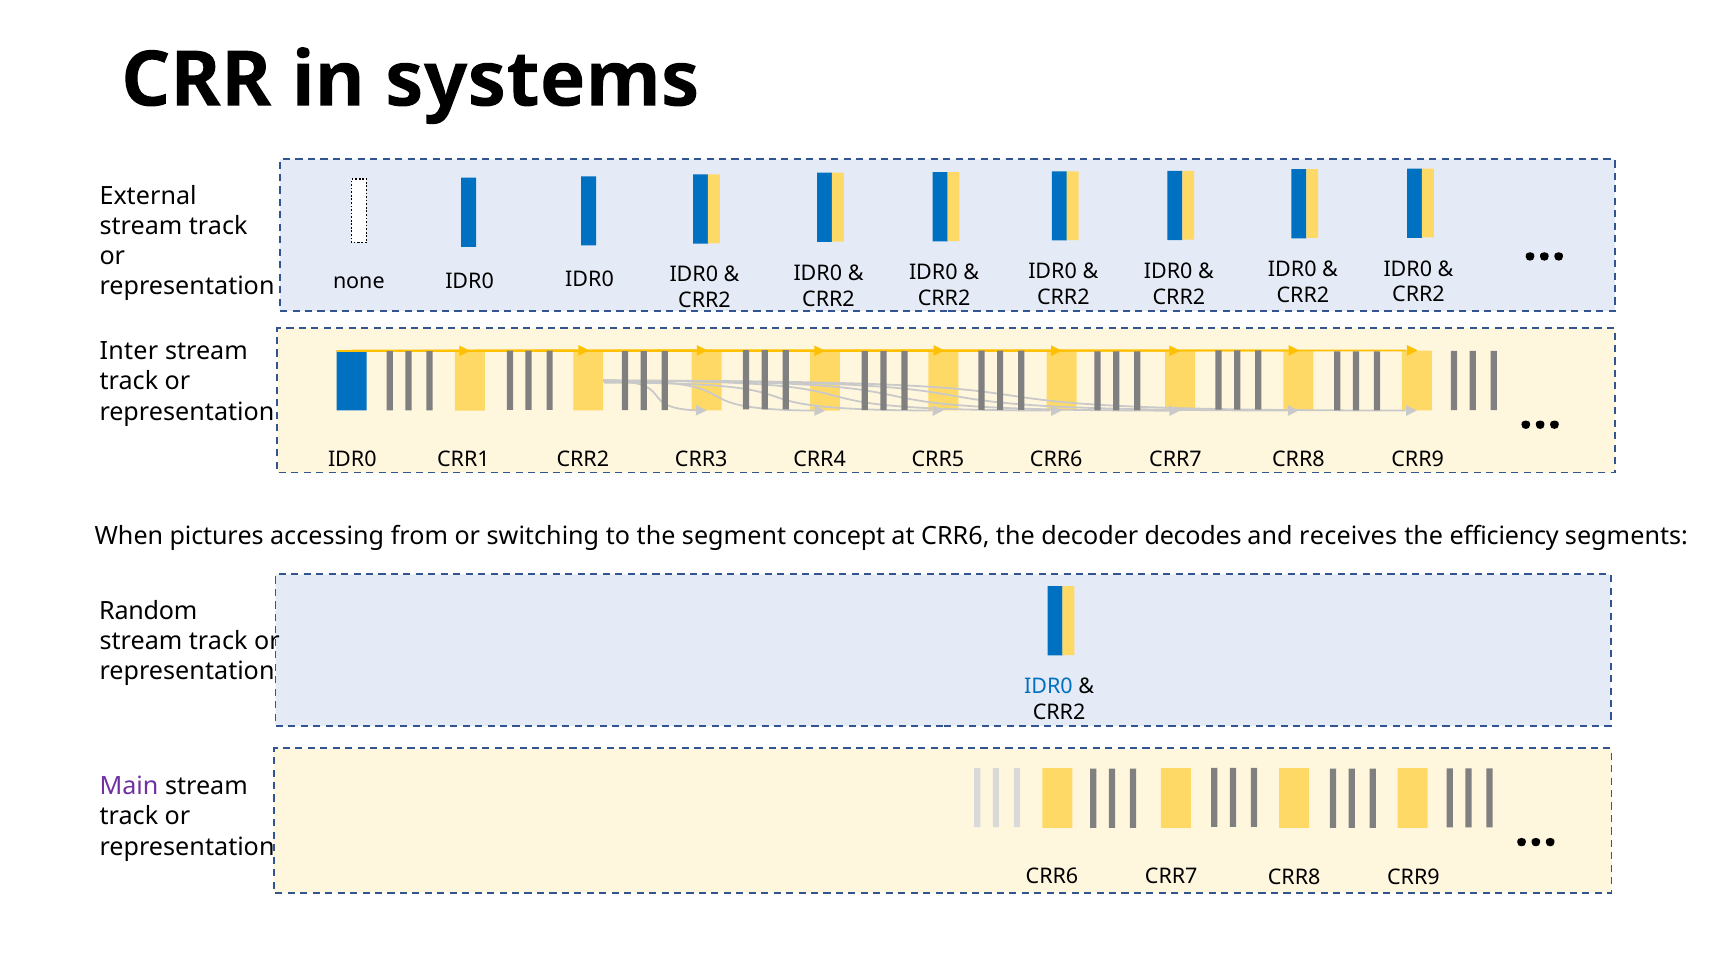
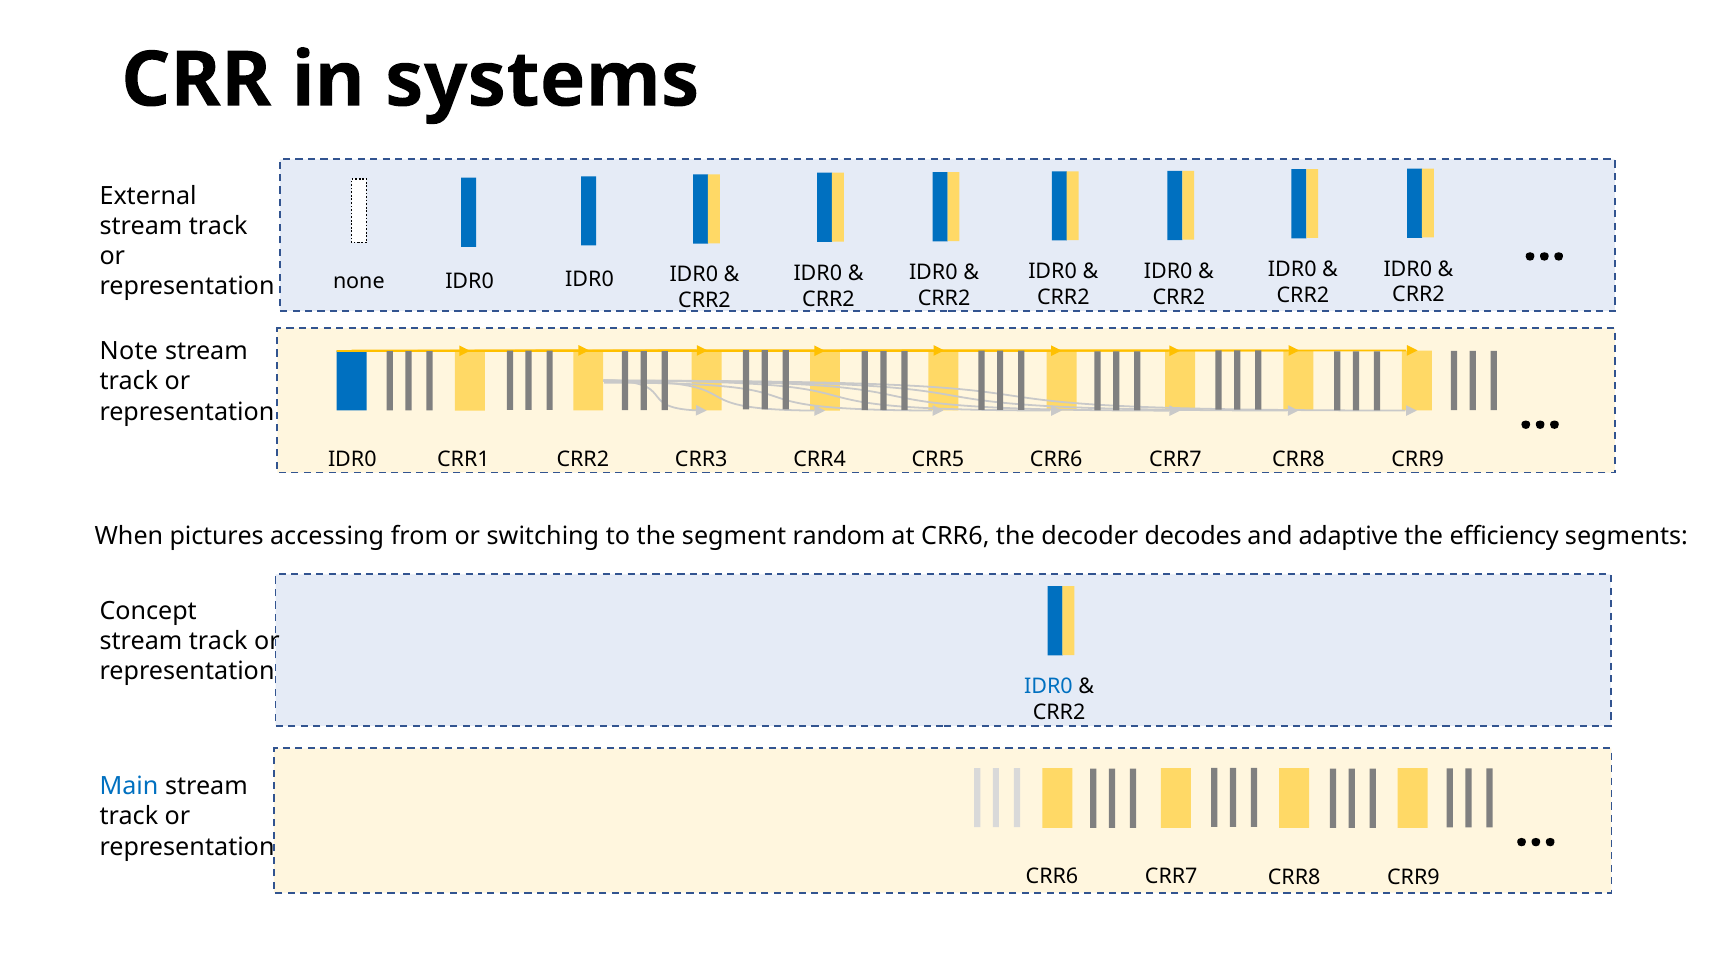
Inter: Inter -> Note
concept: concept -> random
receives: receives -> adaptive
Random: Random -> Concept
Main colour: purple -> blue
